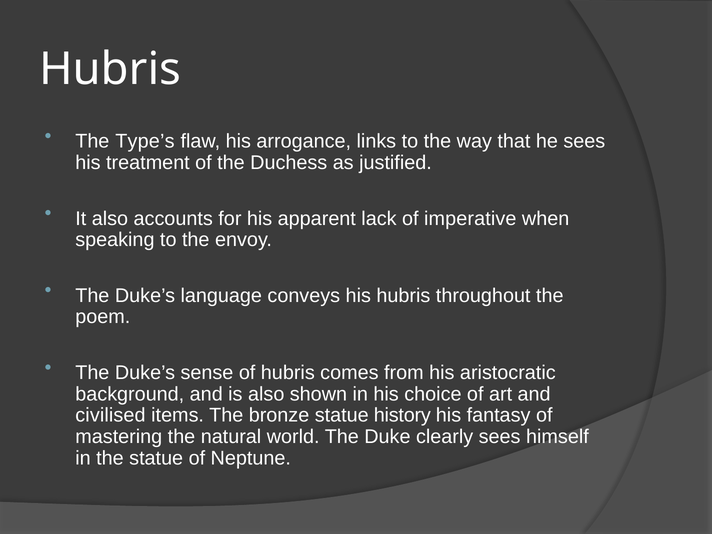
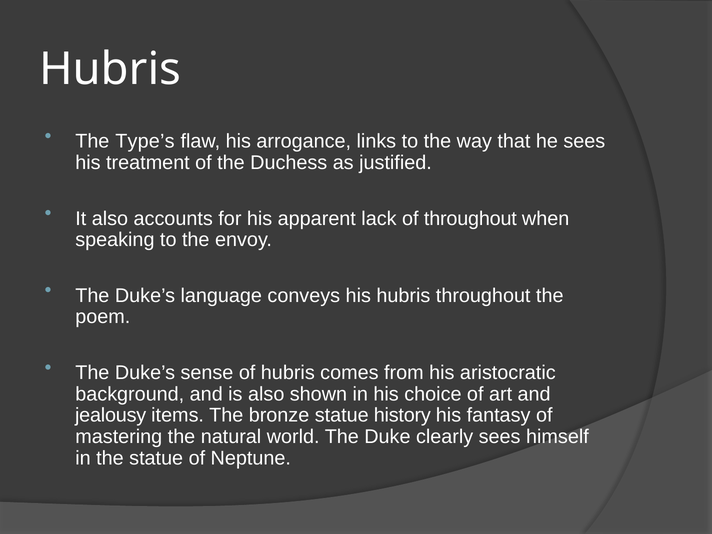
of imperative: imperative -> throughout
civilised: civilised -> jealousy
